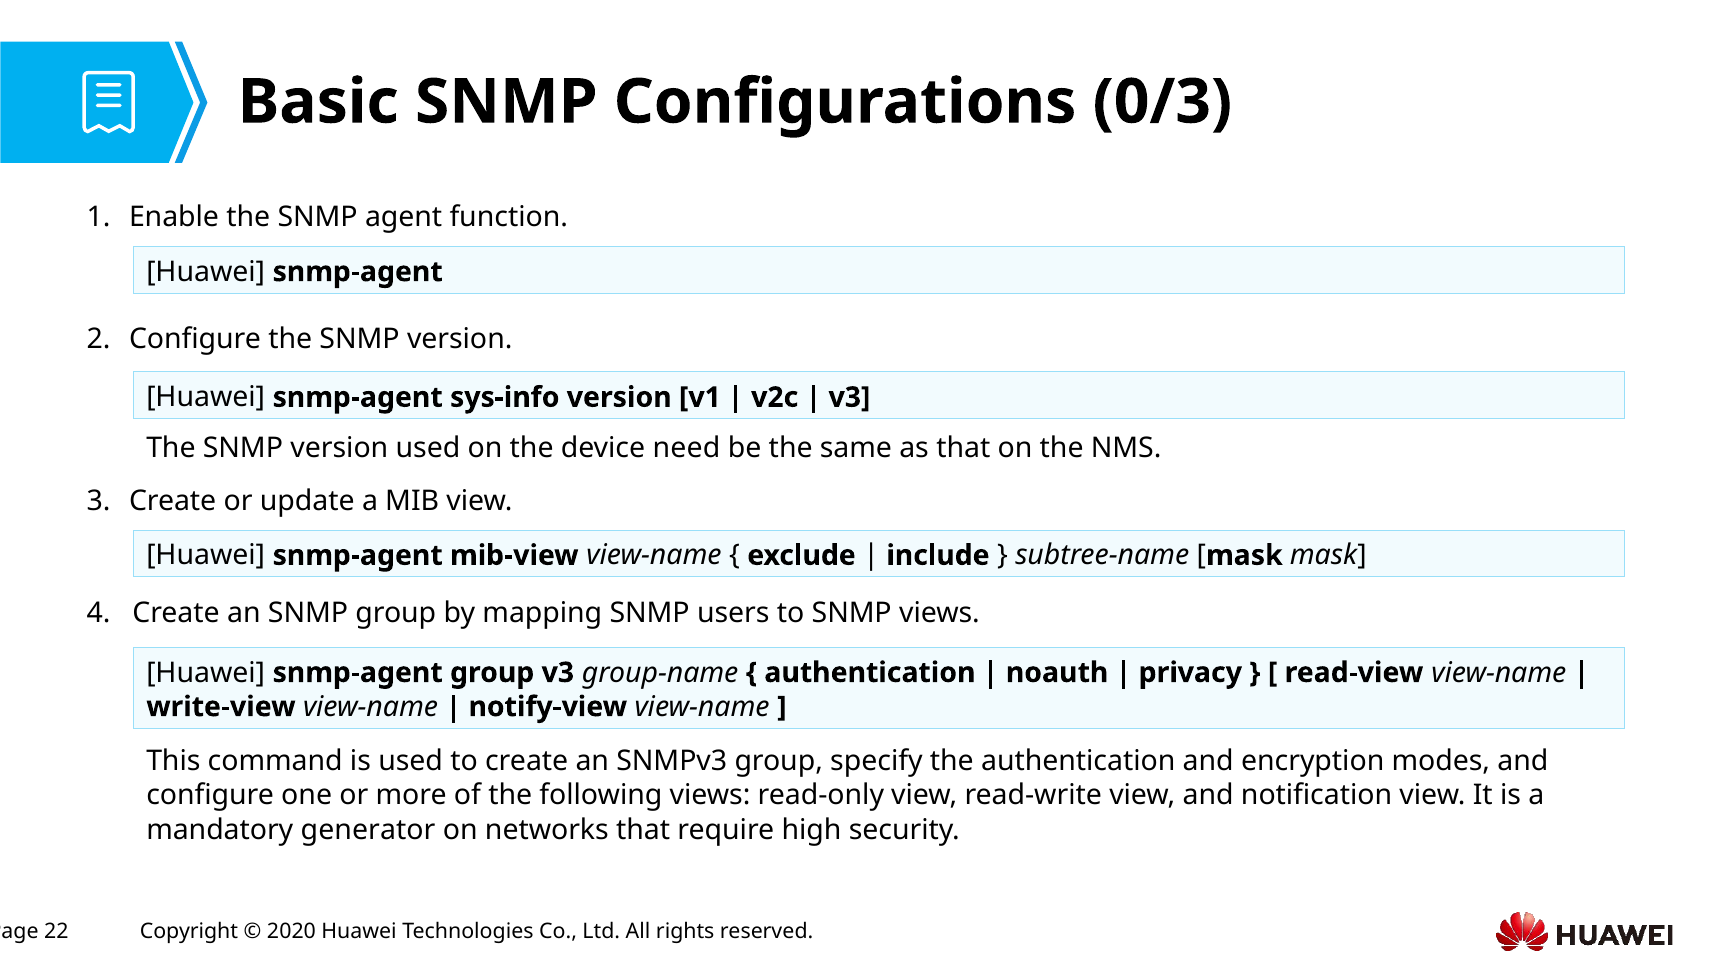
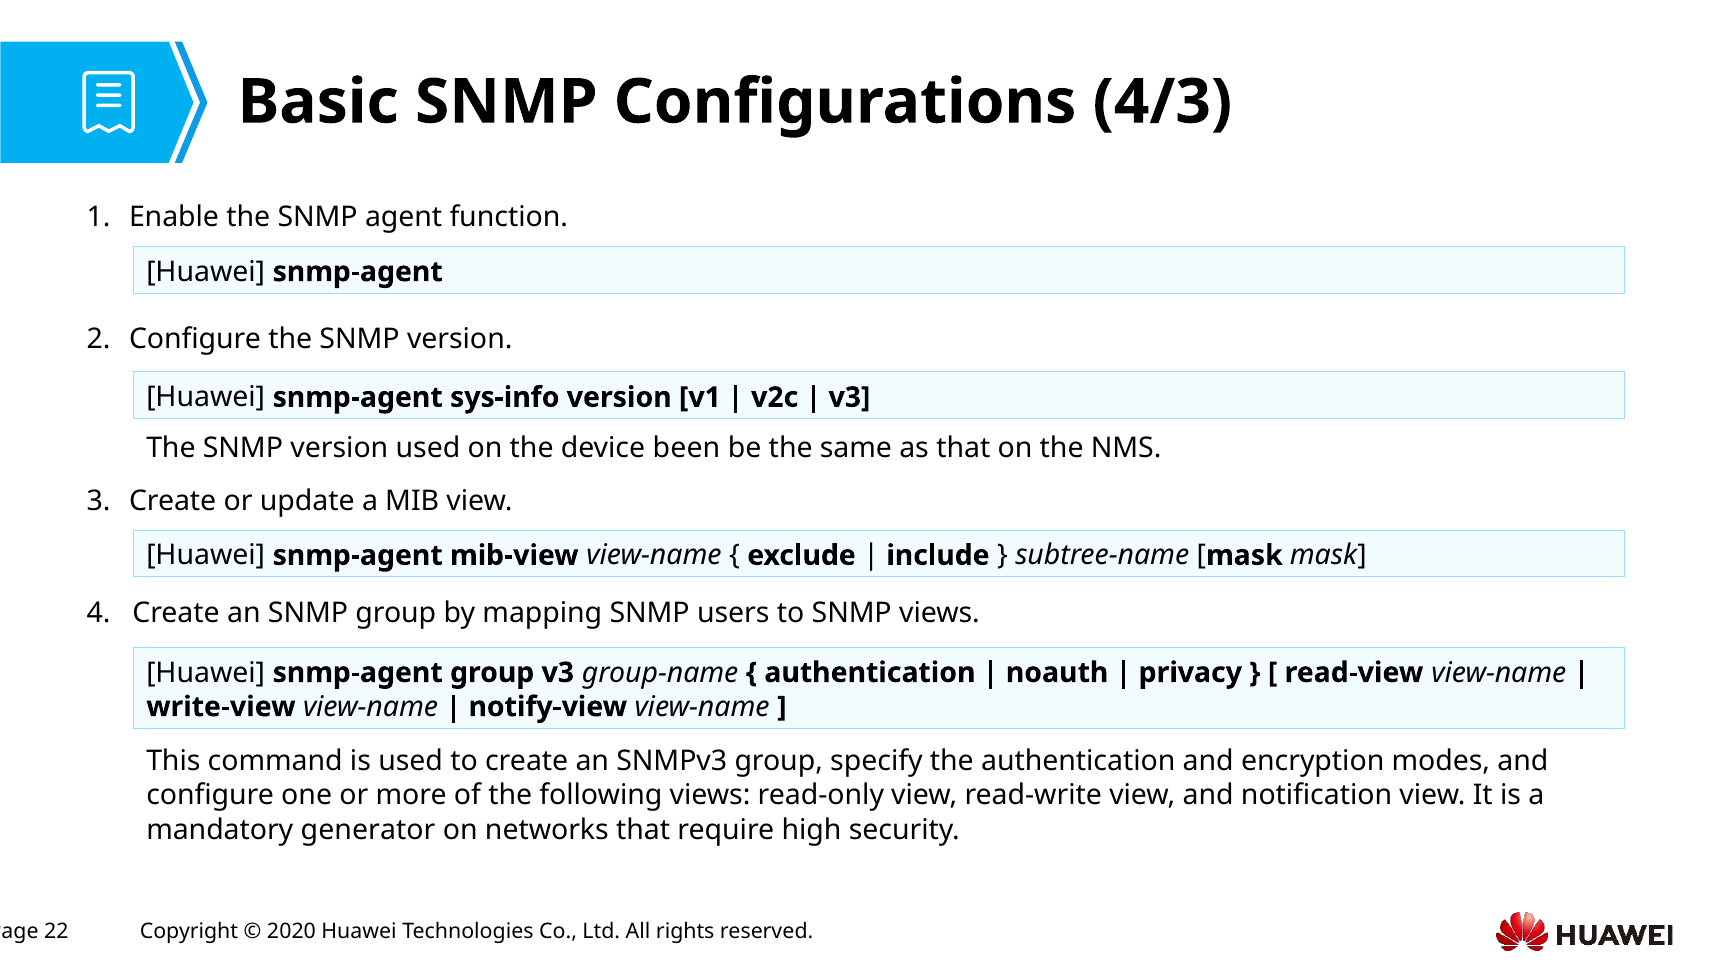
0/3: 0/3 -> 4/3
need: need -> been
